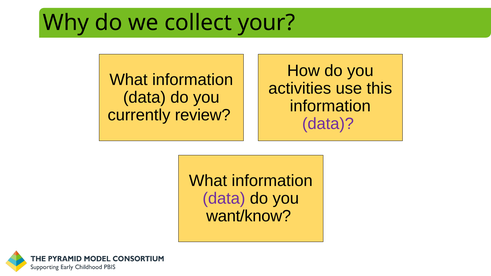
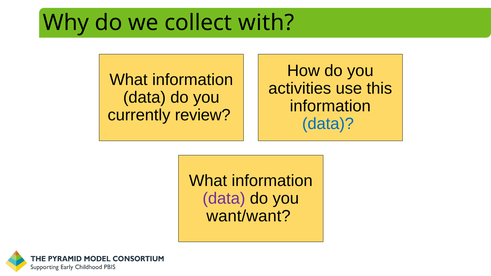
your: your -> with
data at (328, 124) colour: purple -> blue
want/know: want/know -> want/want
